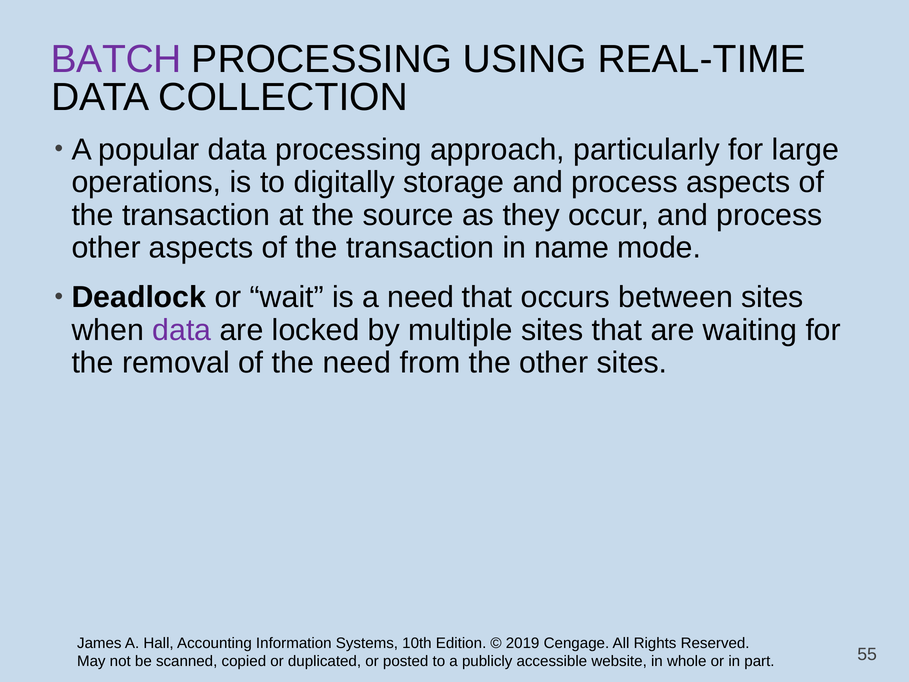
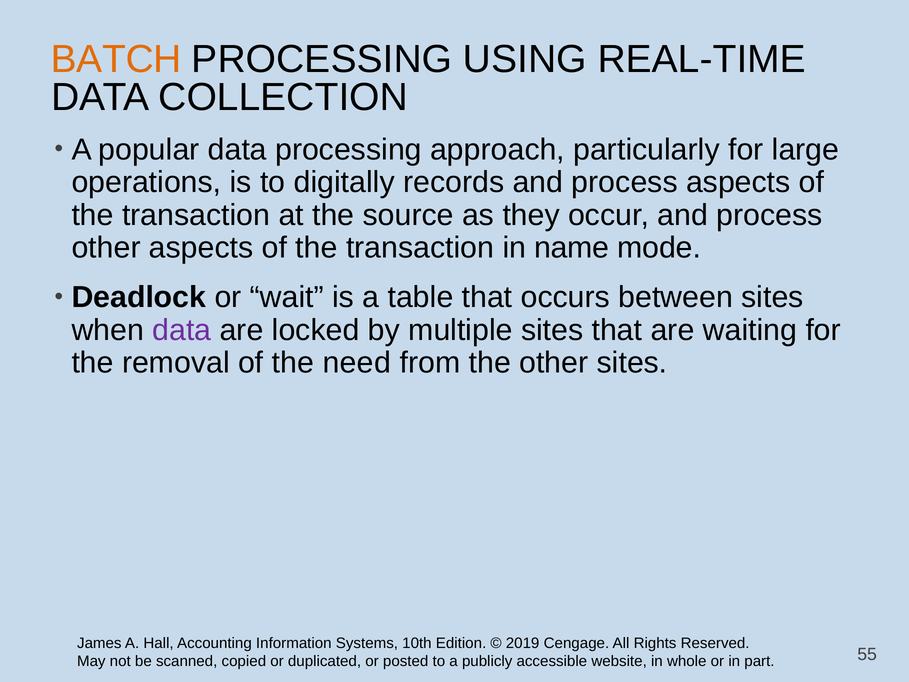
BATCH colour: purple -> orange
storage: storage -> records
a need: need -> table
